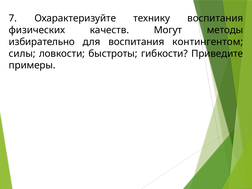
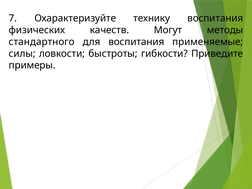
избирательно: избирательно -> стандартного
контингентом: контингентом -> применяемые
